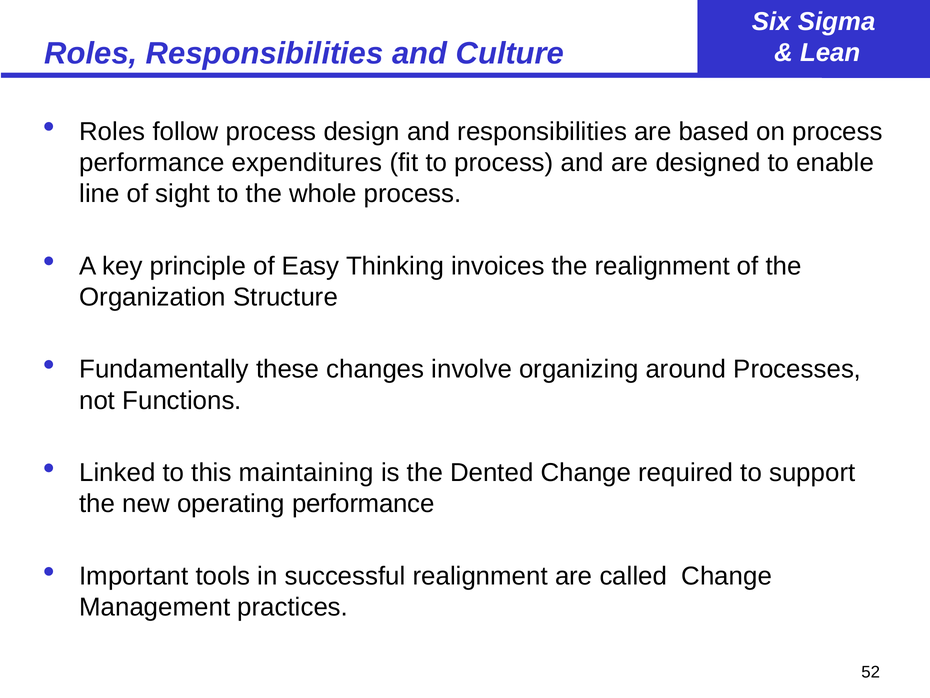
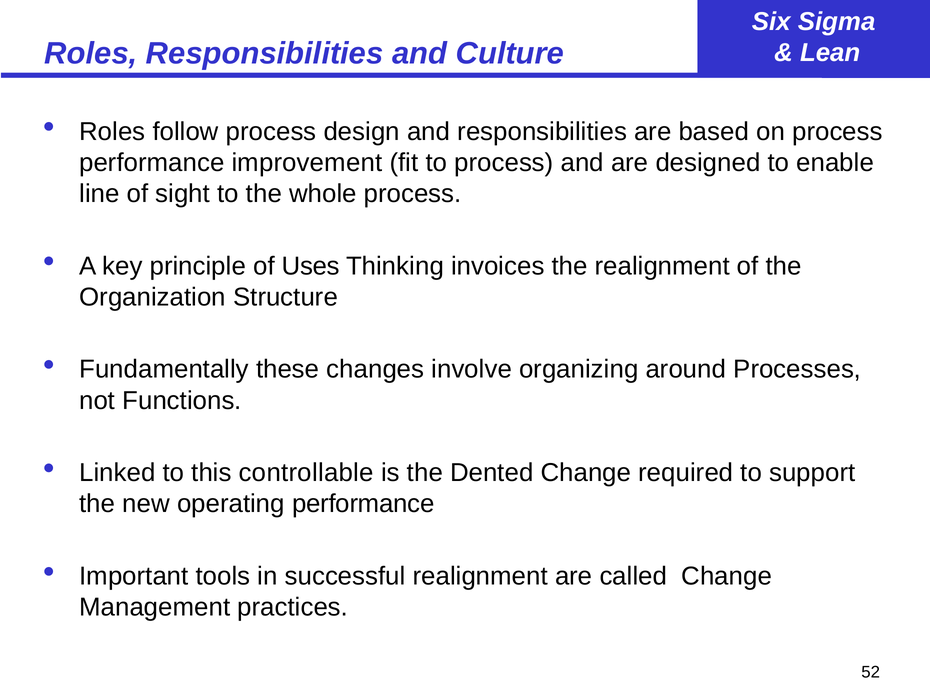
expenditures: expenditures -> improvement
Easy: Easy -> Uses
maintaining: maintaining -> controllable
